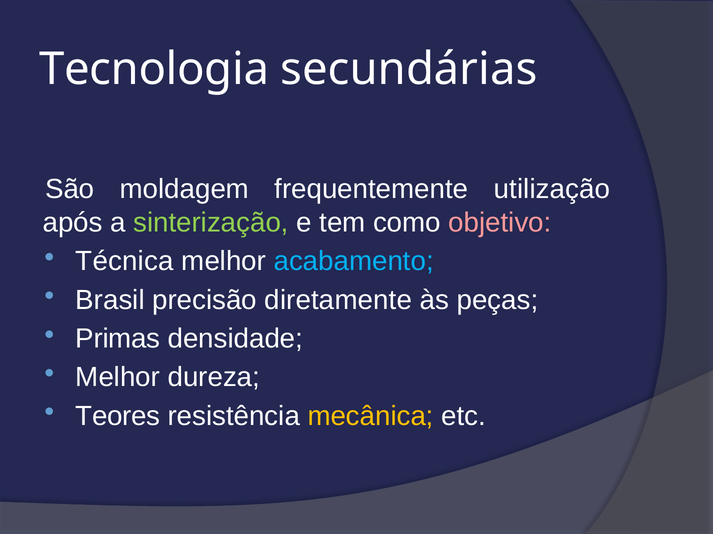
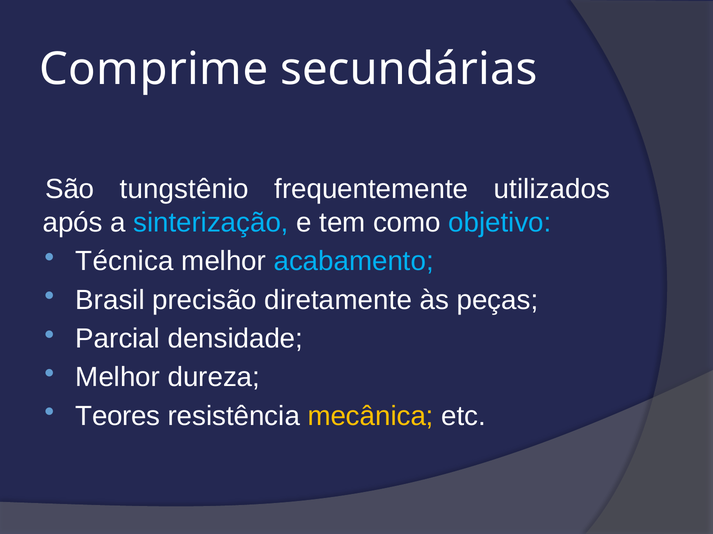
Tecnologia: Tecnologia -> Comprime
moldagem: moldagem -> tungstênio
utilização: utilização -> utilizados
sinterização colour: light green -> light blue
objetivo colour: pink -> light blue
Primas: Primas -> Parcial
